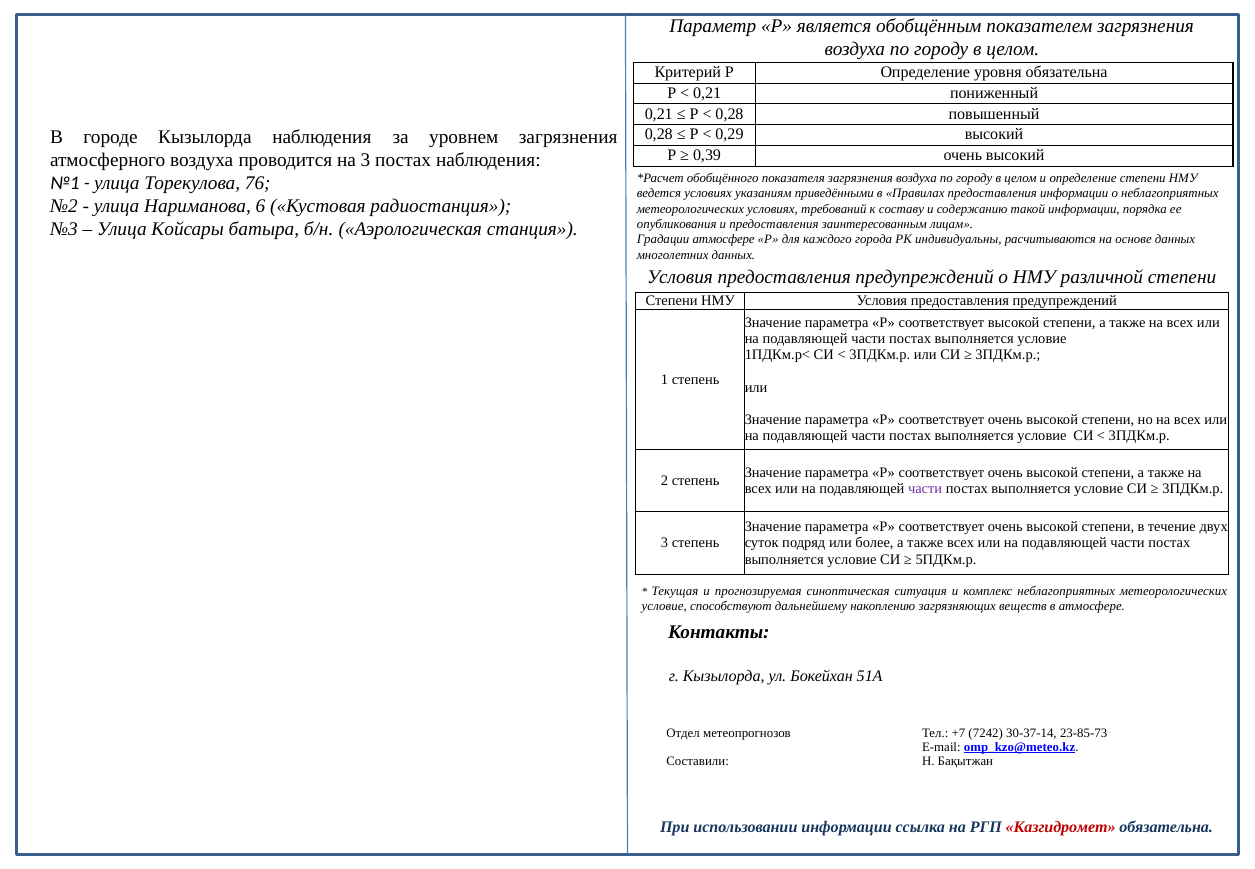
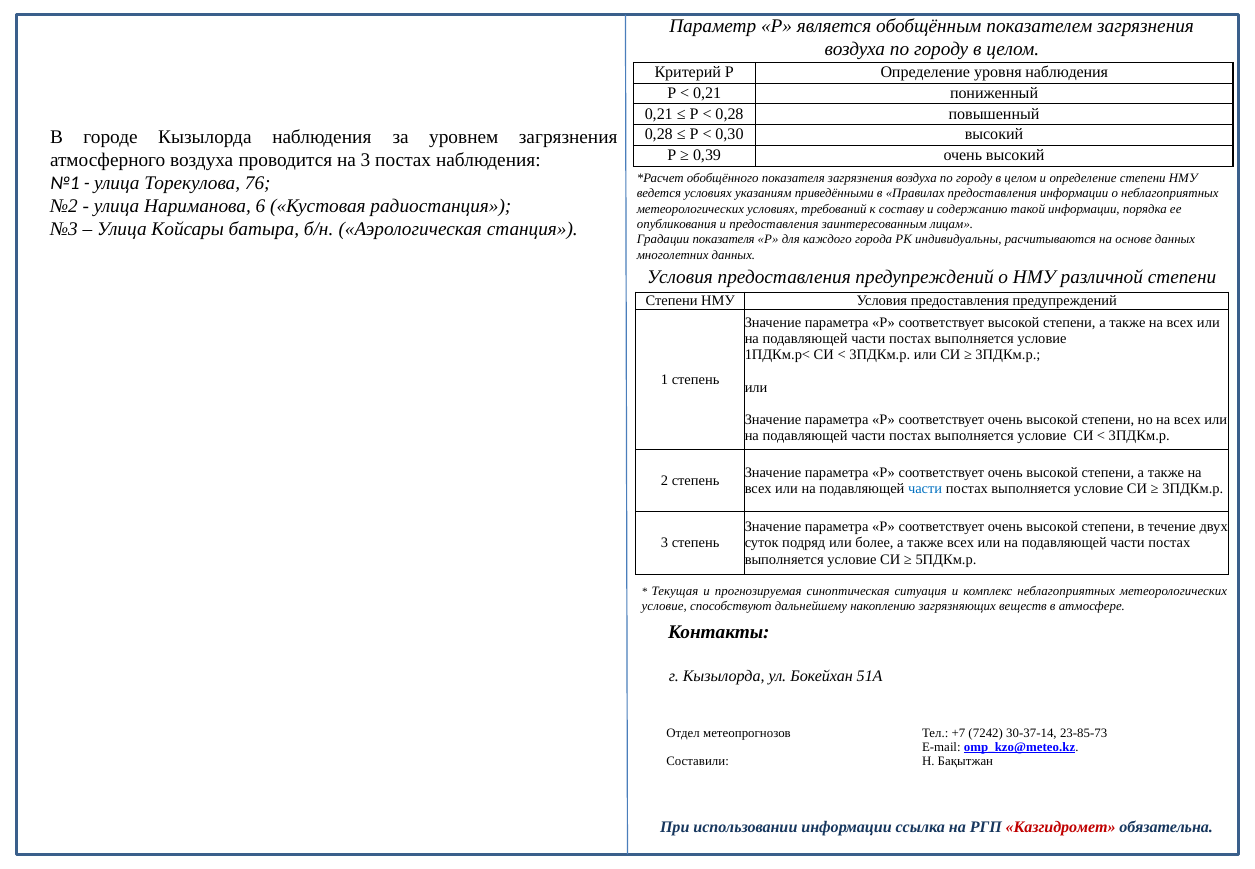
уровня обязательна: обязательна -> наблюдения
0,29: 0,29 -> 0,30
Градации атмосфере: атмосфере -> показателя
части at (925, 488) colour: purple -> blue
